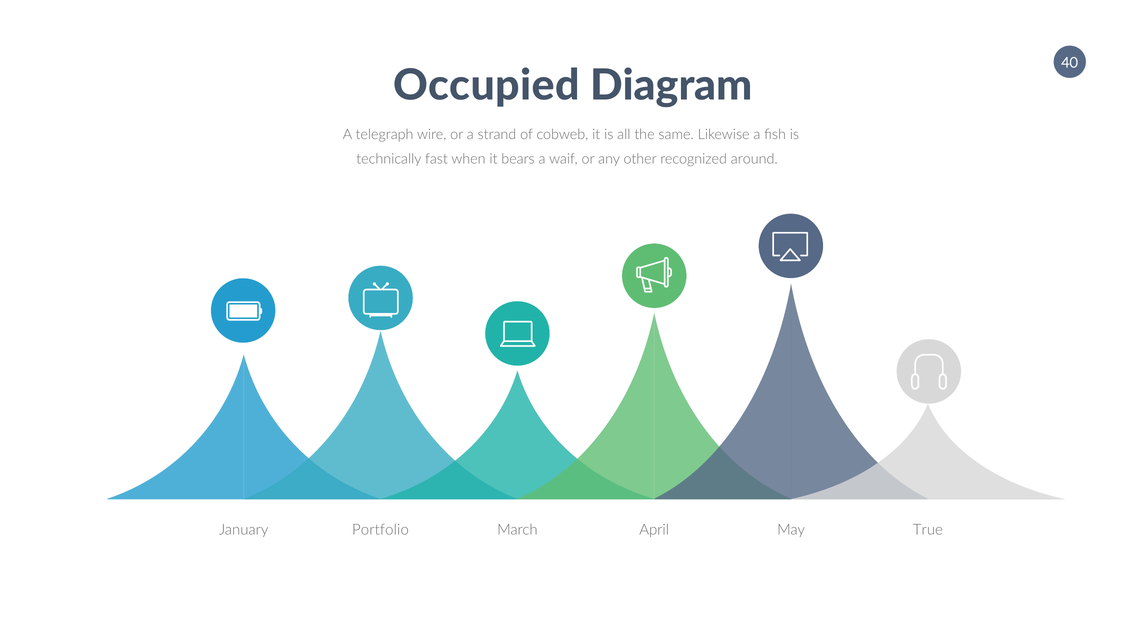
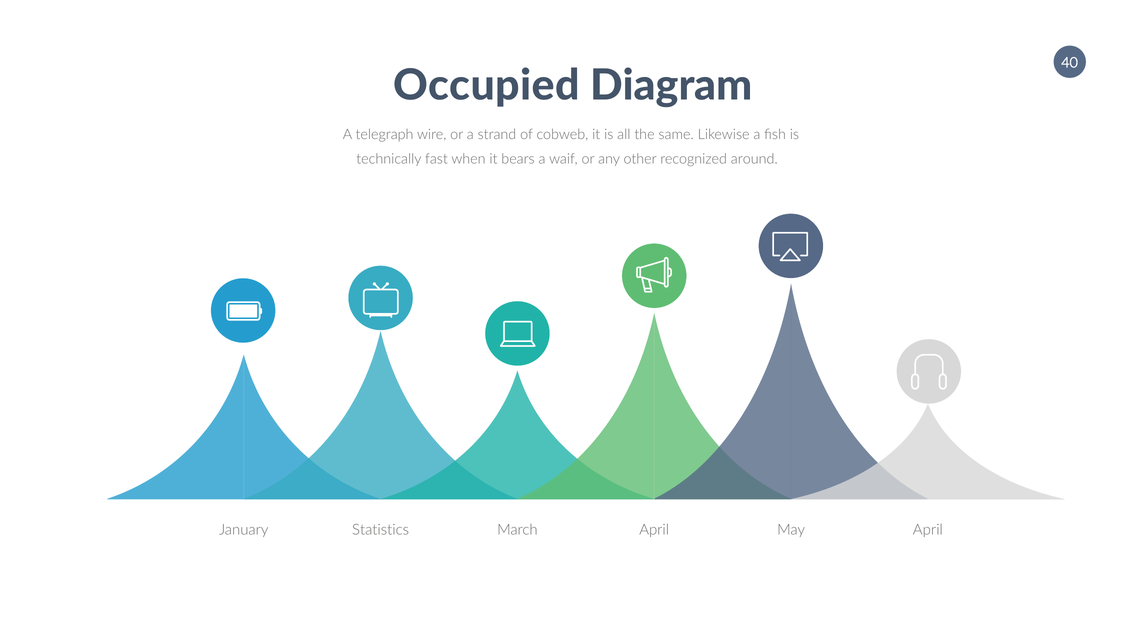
Portfolio: Portfolio -> Statistics
May True: True -> April
